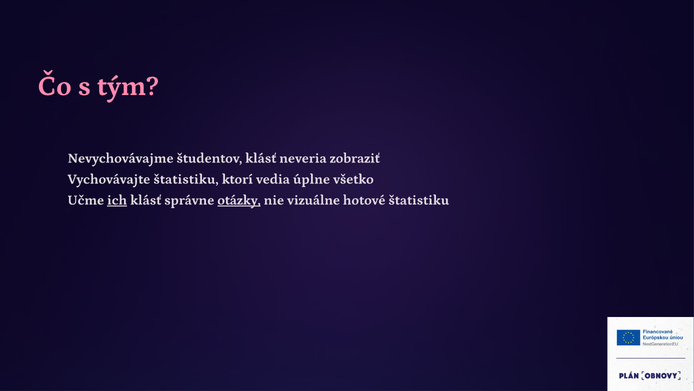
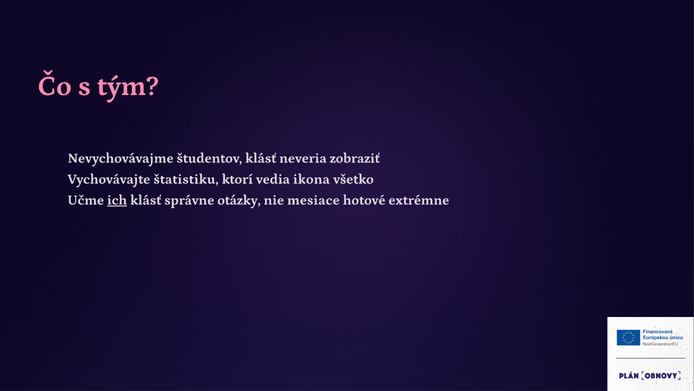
úplne: úplne -> ikona
otázky underline: present -> none
vizuálne: vizuálne -> mesiace
hotové štatistiku: štatistiku -> extrémne
